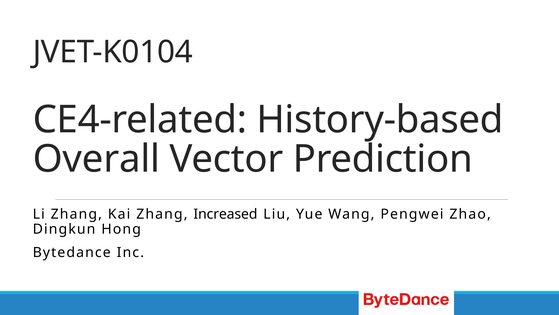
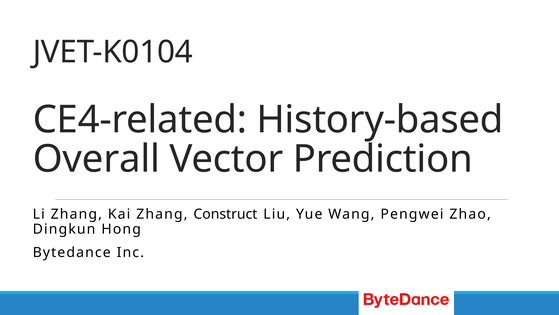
Increased: Increased -> Construct
